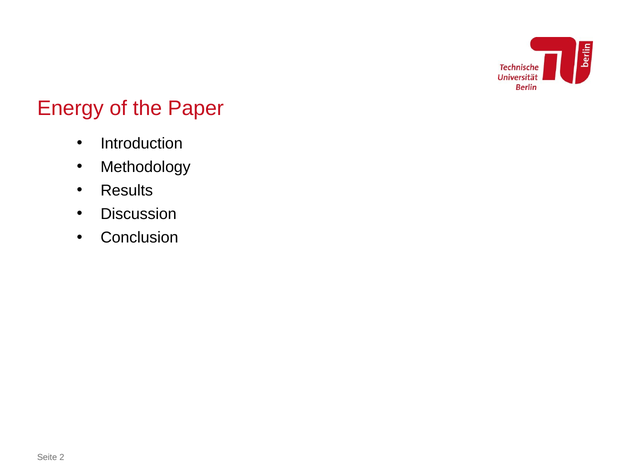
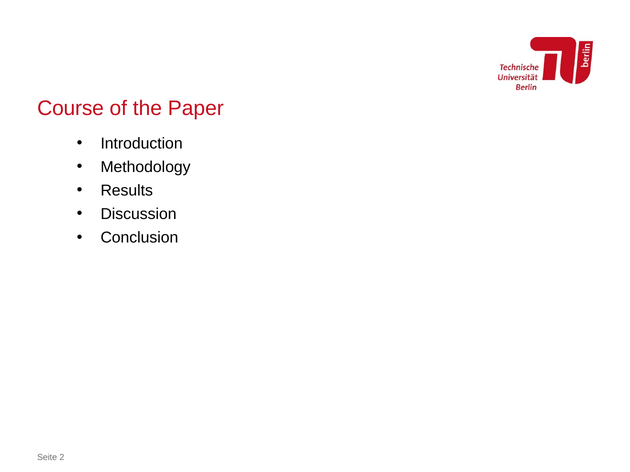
Energy: Energy -> Course
